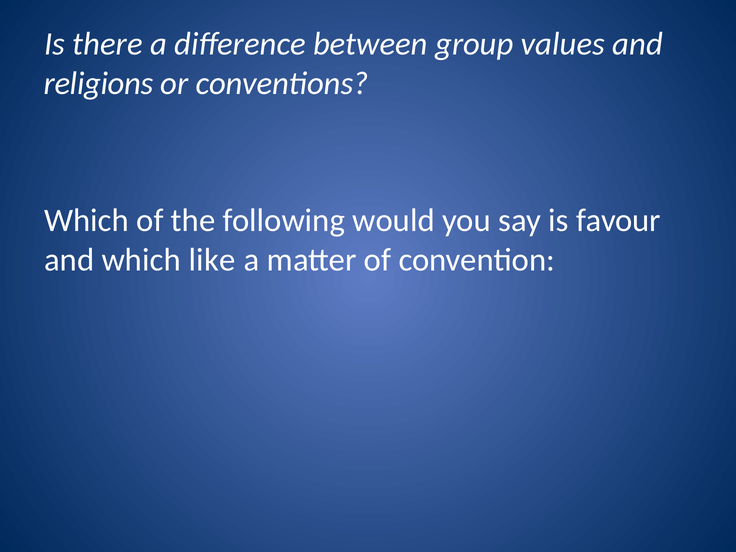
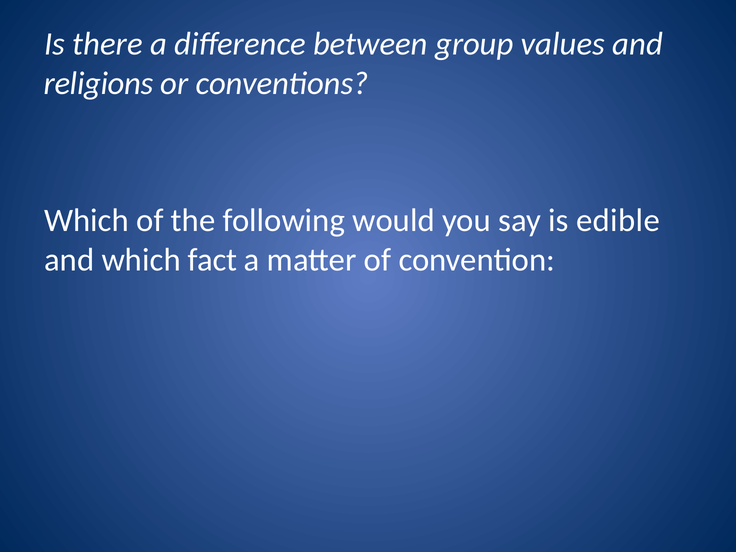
favour: favour -> edible
like: like -> fact
